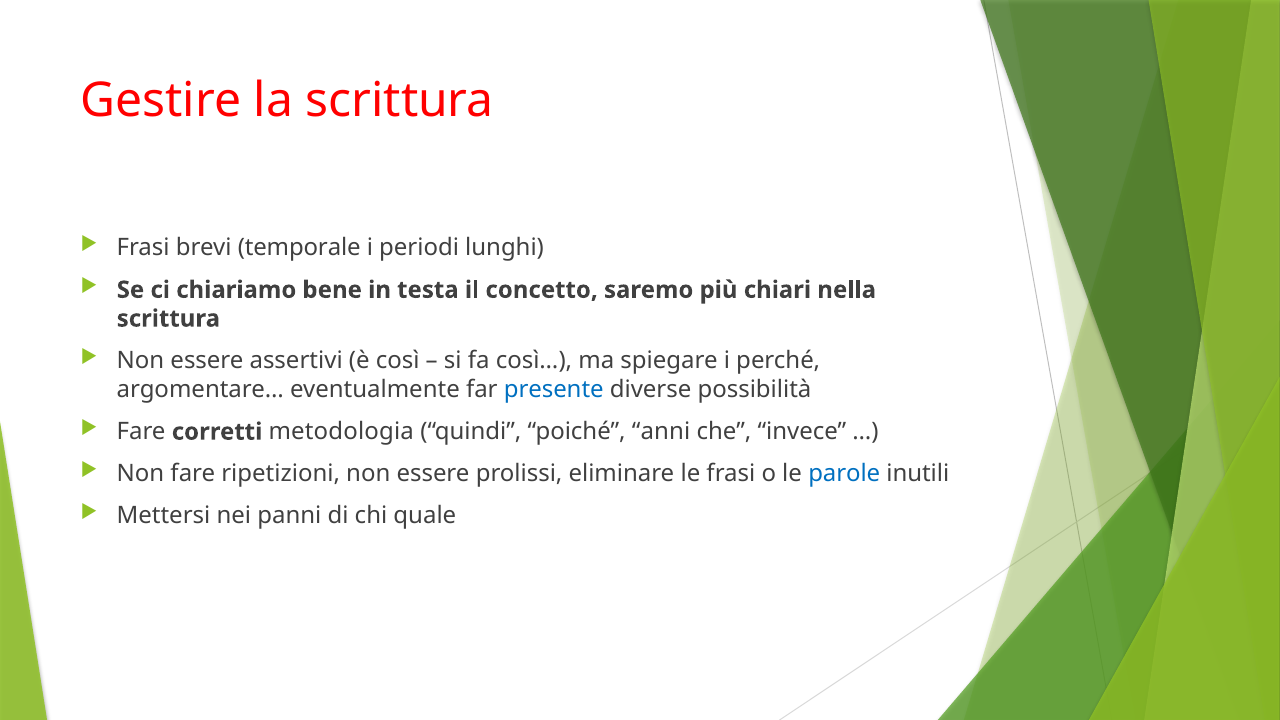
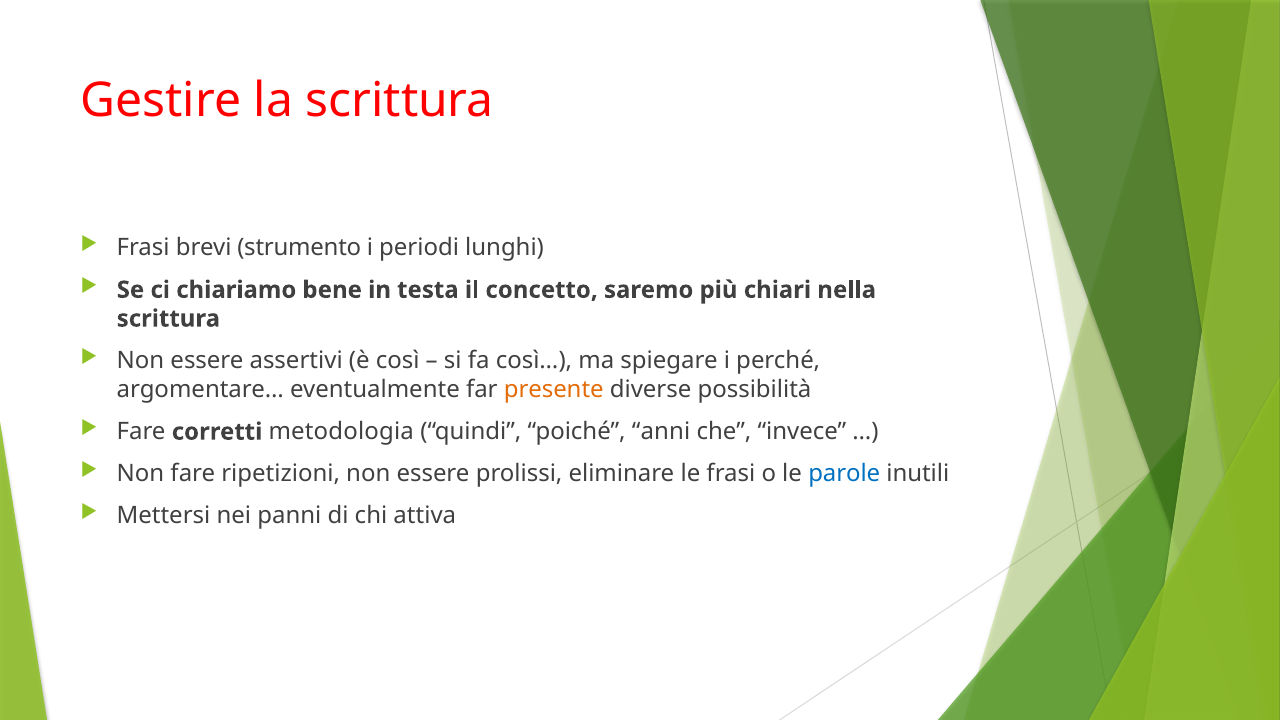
temporale: temporale -> strumento
presente colour: blue -> orange
quale: quale -> attiva
